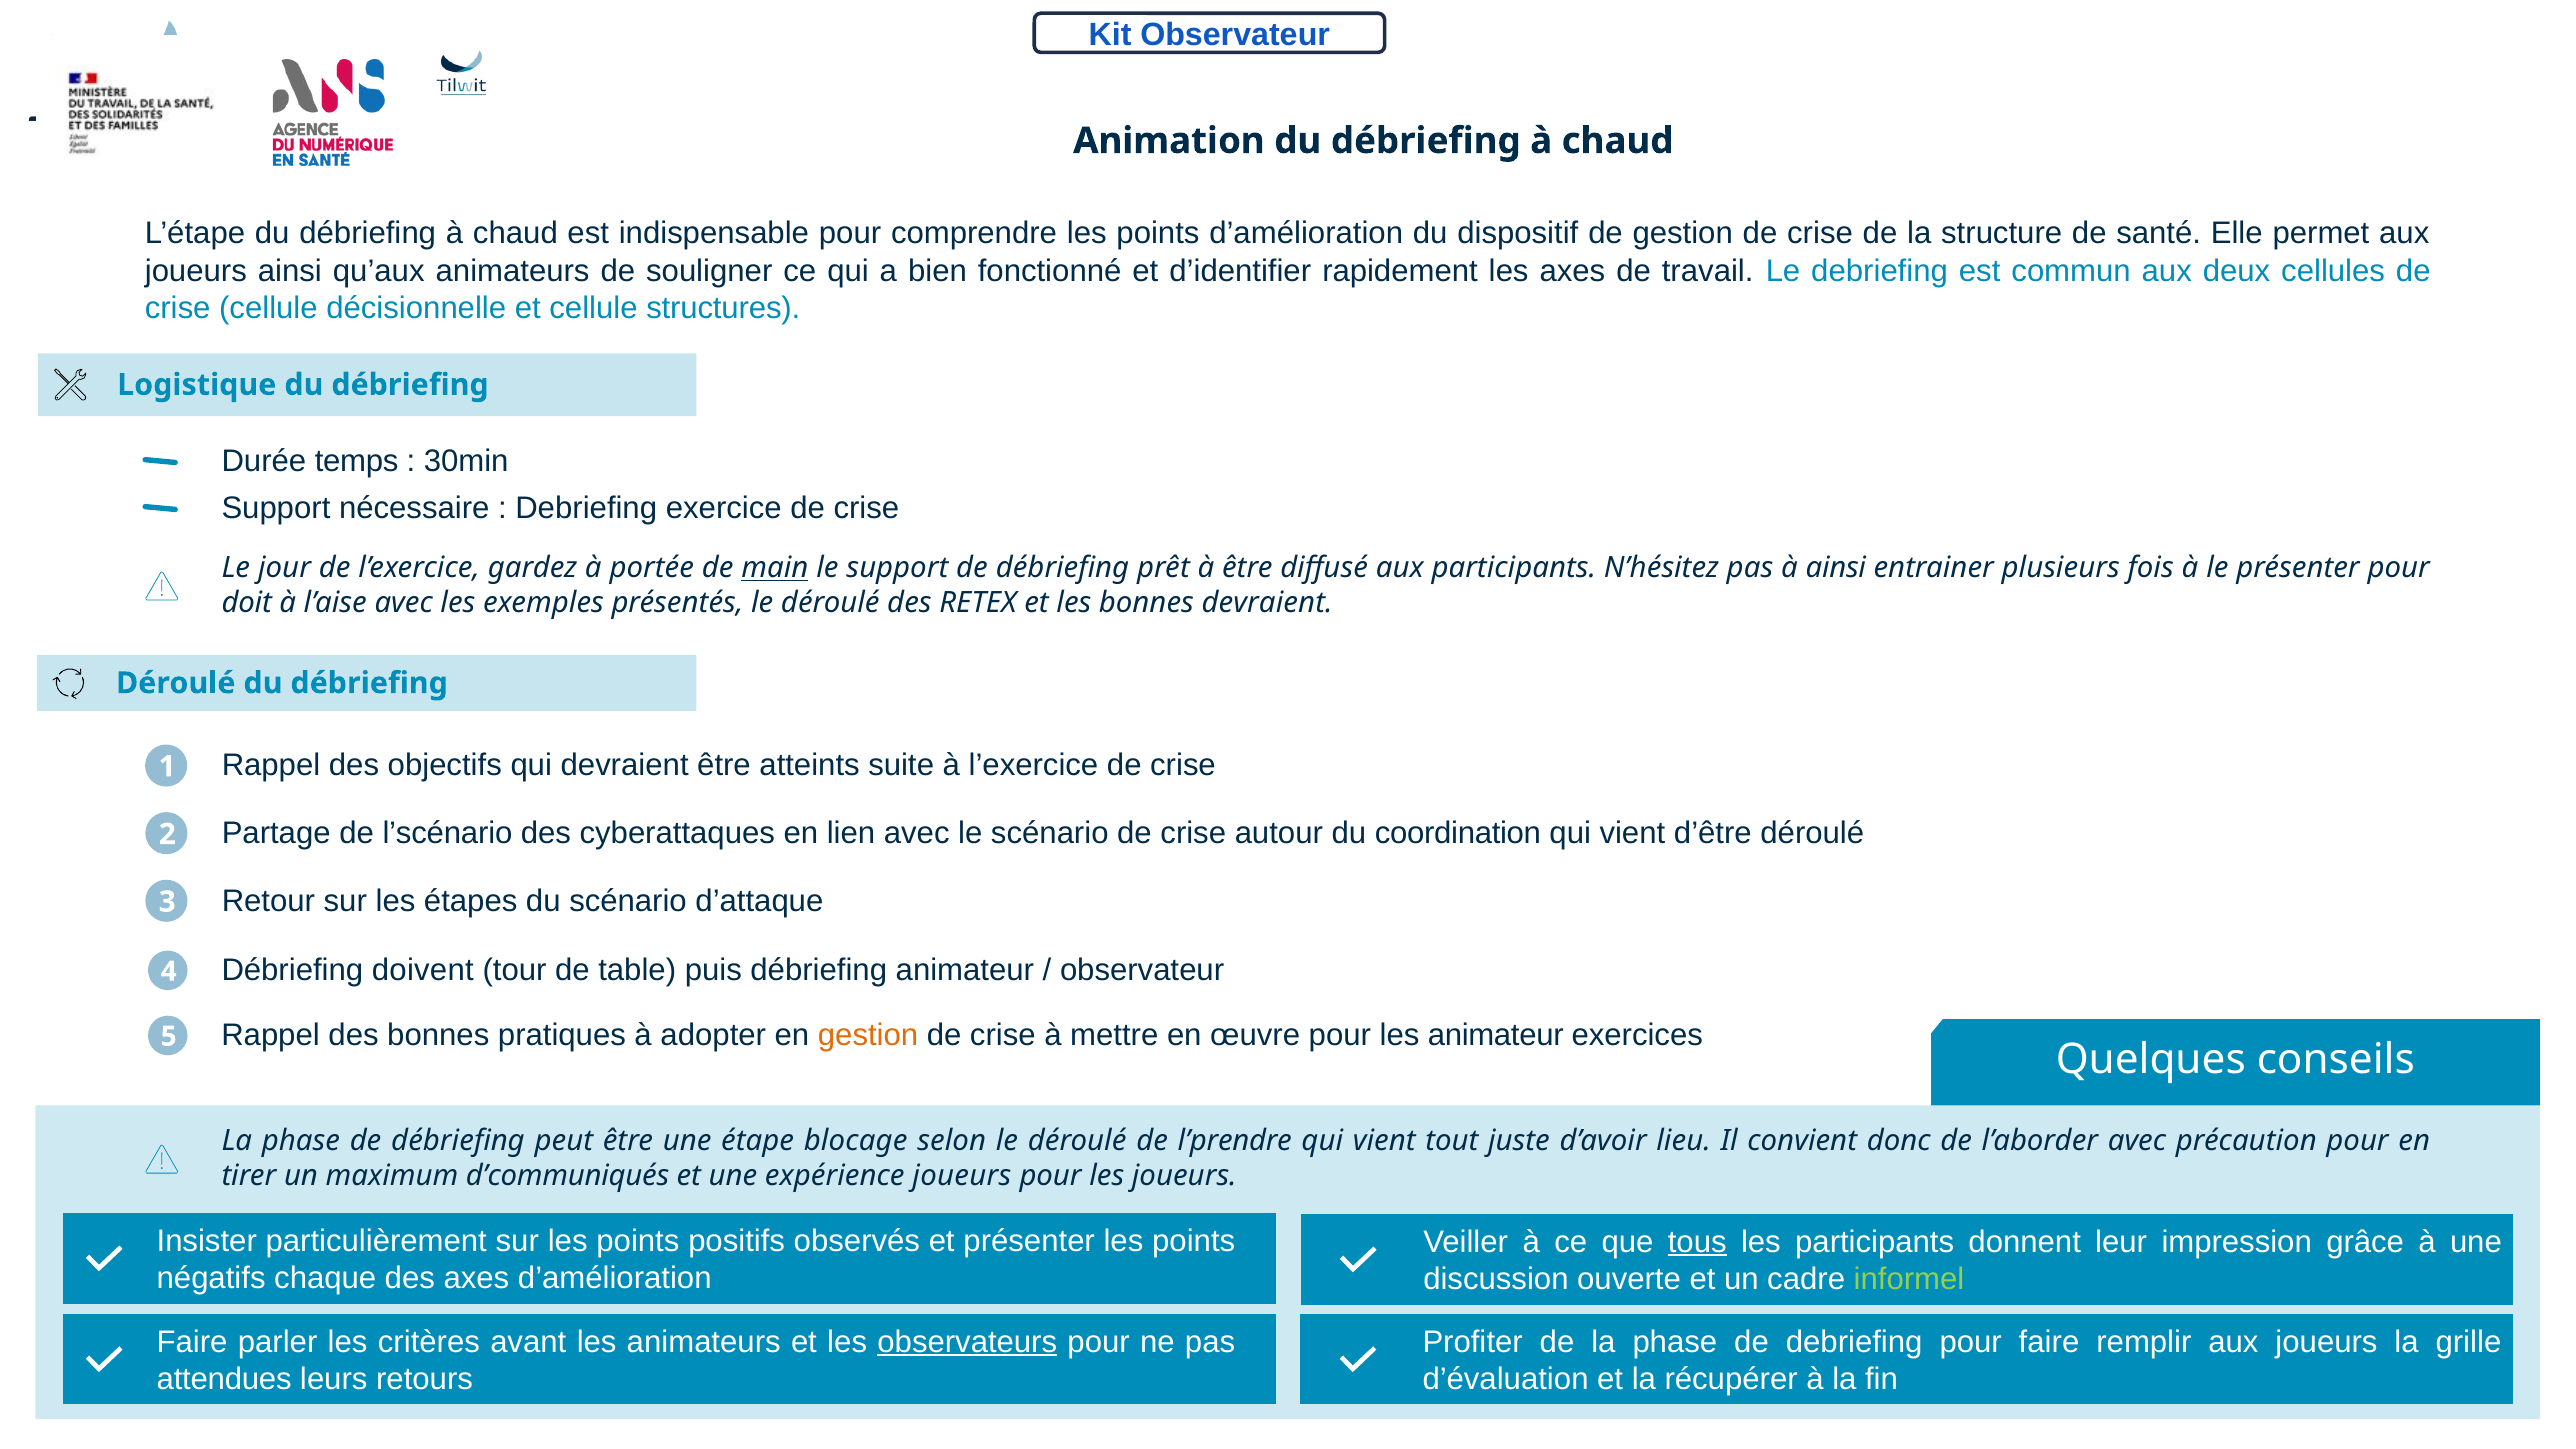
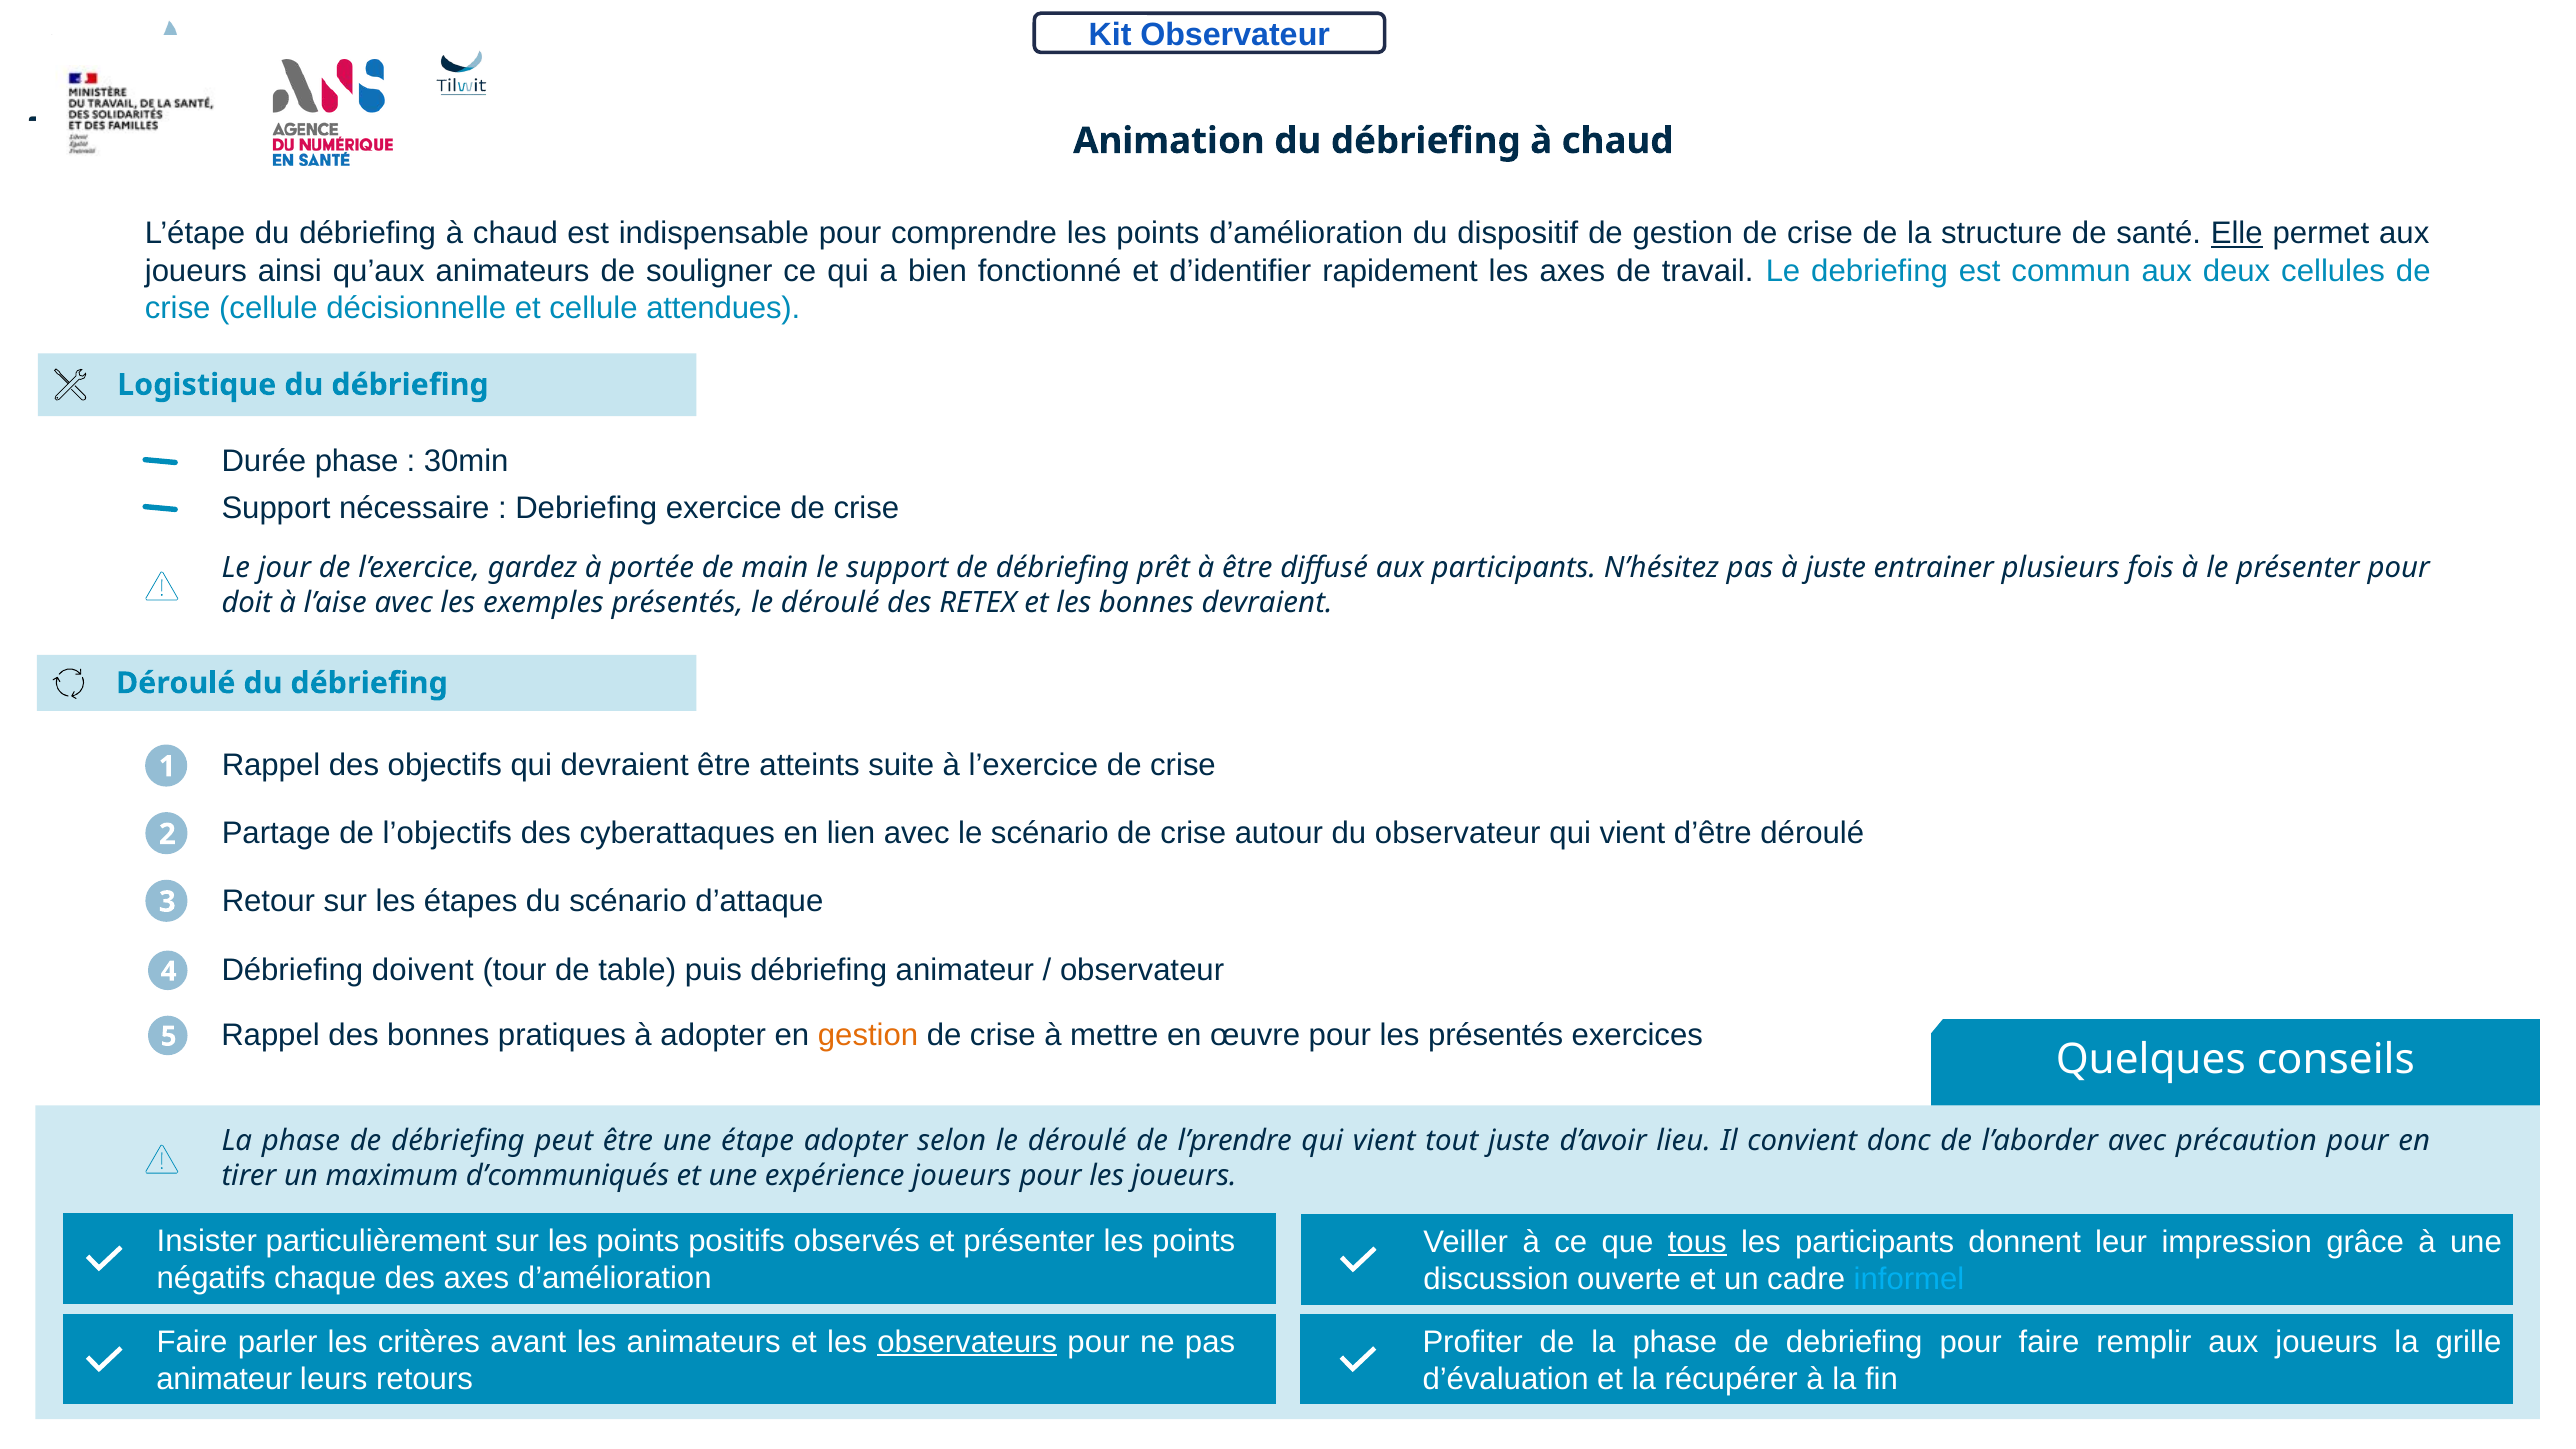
Elle underline: none -> present
structures: structures -> attendues
Durée temps: temps -> phase
main underline: present -> none
à ainsi: ainsi -> juste
l’scénario: l’scénario -> l’objectifs
du coordination: coordination -> observateur
les animateur: animateur -> présentés
étape blocage: blocage -> adopter
informel colour: light green -> light blue
attendues at (224, 1379): attendues -> animateur
